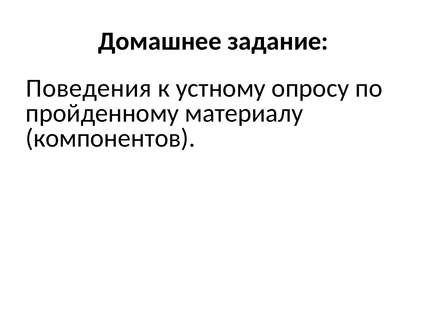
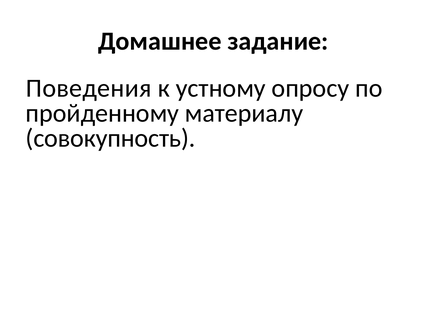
компонентов: компонентов -> совокупность
